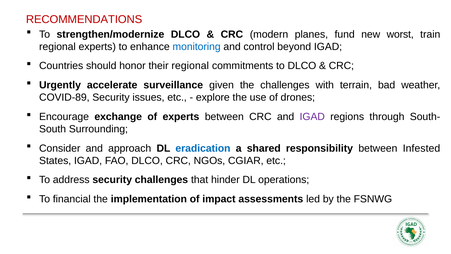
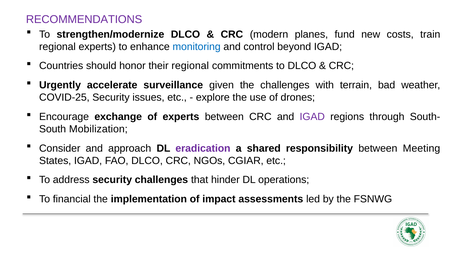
RECOMMENDATIONS colour: red -> purple
worst: worst -> costs
COVID-89: COVID-89 -> COVID-25
Surrounding: Surrounding -> Mobilization
eradication colour: blue -> purple
Infested: Infested -> Meeting
